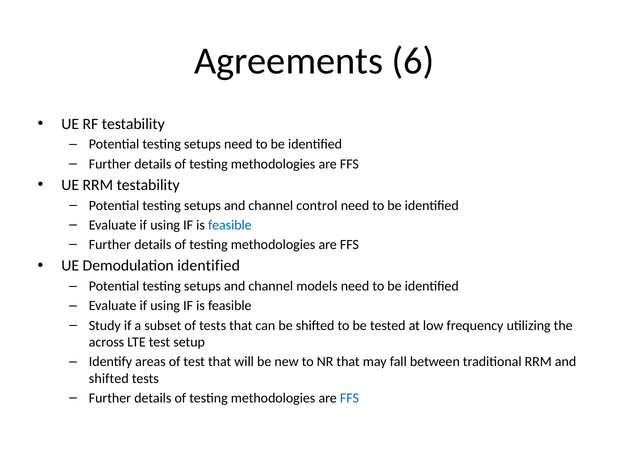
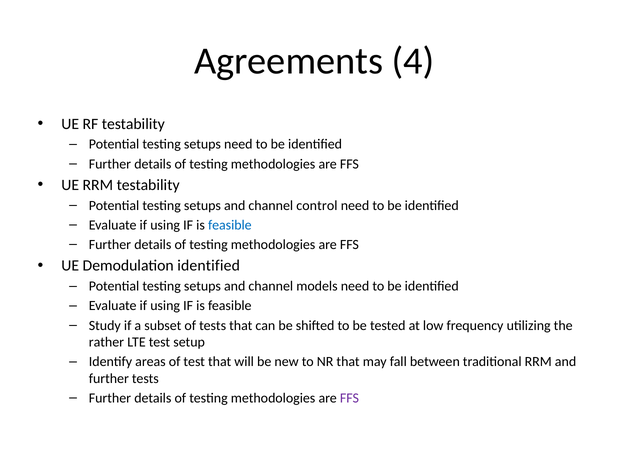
6: 6 -> 4
across: across -> rather
shifted at (109, 378): shifted -> further
FFS at (349, 398) colour: blue -> purple
